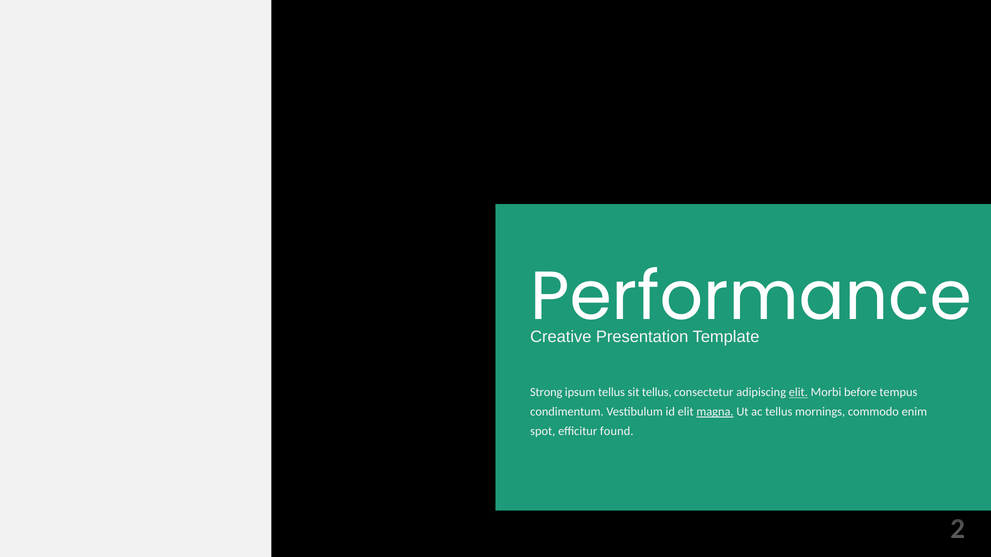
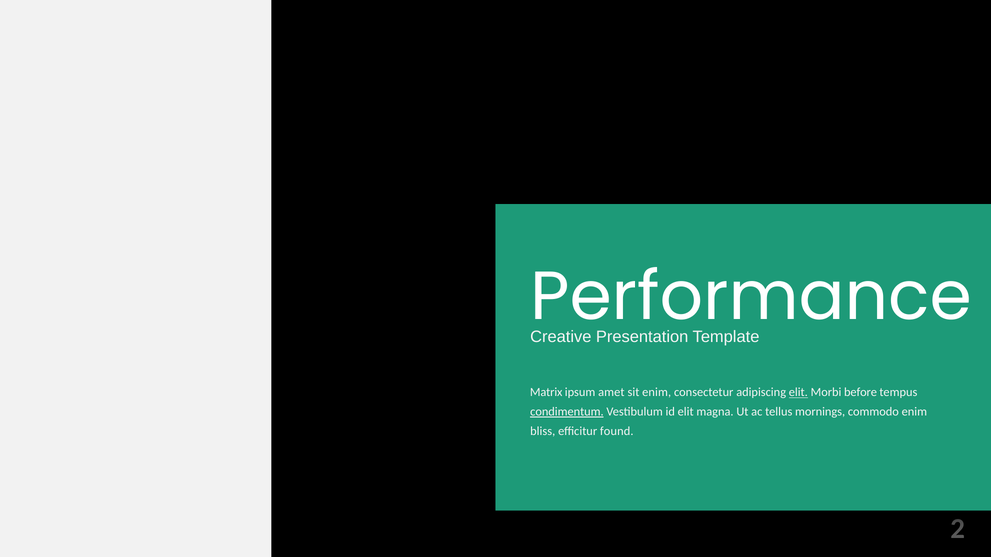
Strong: Strong -> Matrix
ipsum tellus: tellus -> amet
sit tellus: tellus -> enim
condimentum underline: none -> present
magna underline: present -> none
spot: spot -> bliss
